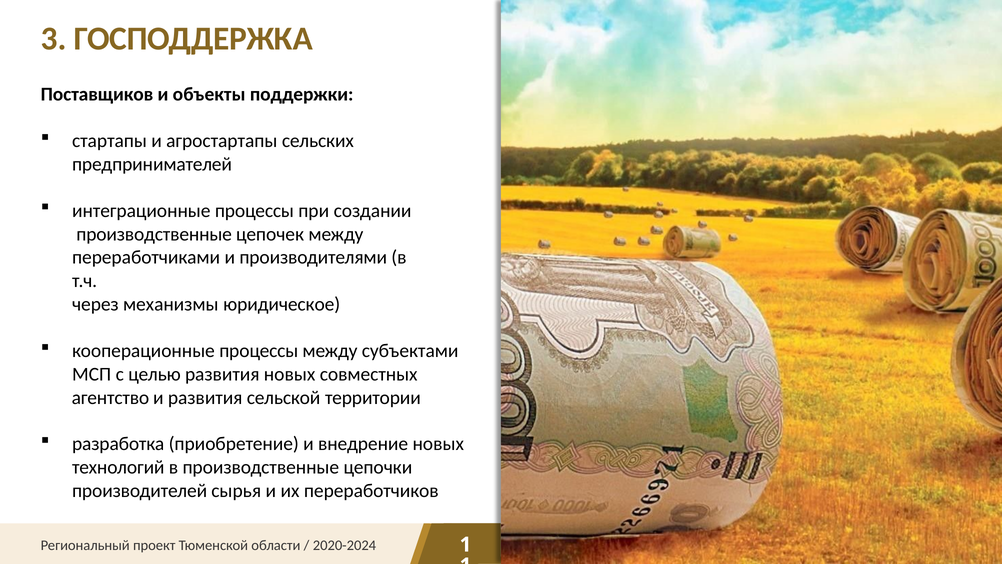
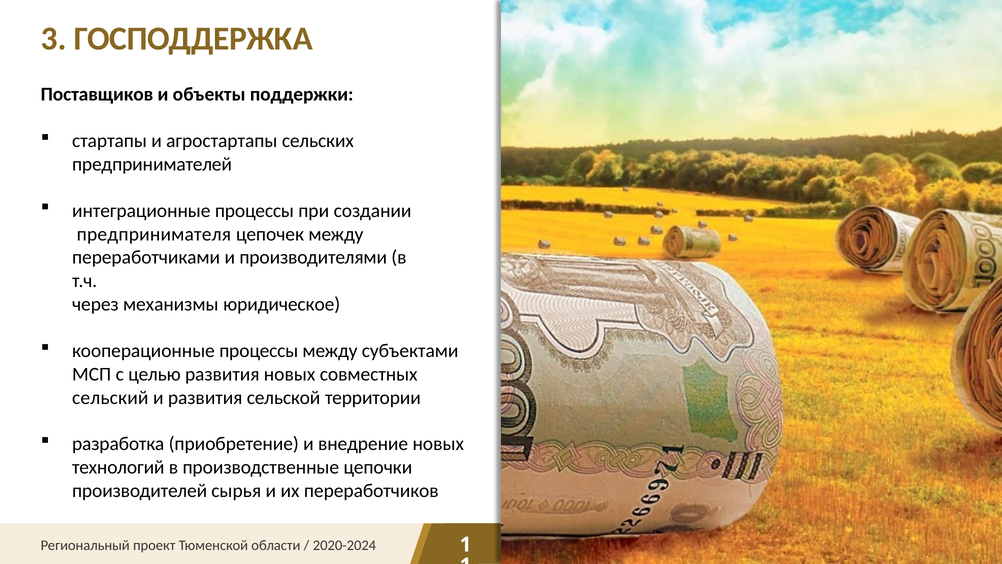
производственные at (154, 234): производственные -> предпринимателя
агентство: агентство -> сельский
